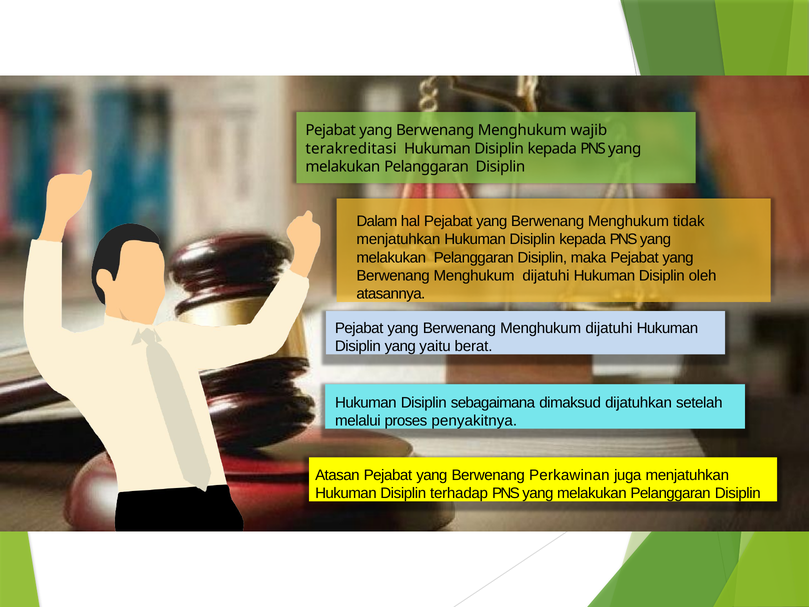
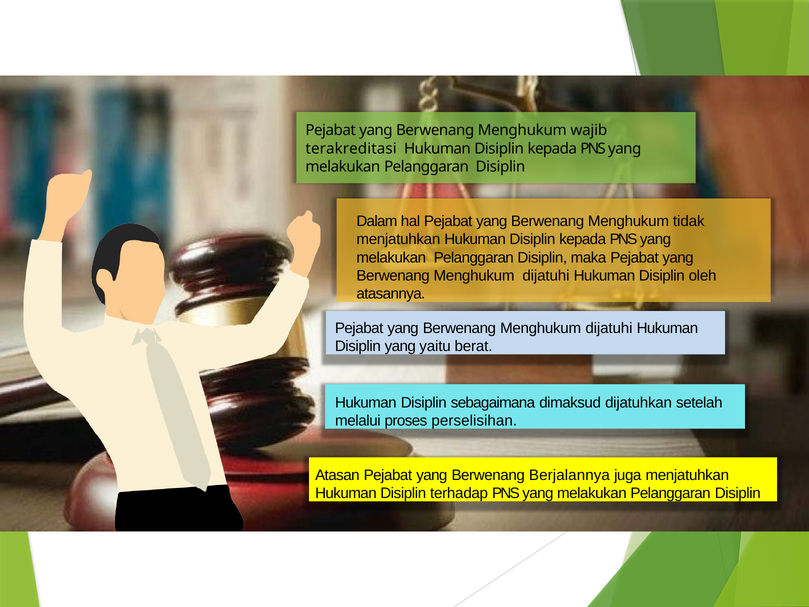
penyakitnya: penyakitnya -> perselisihan
Perkawinan: Perkawinan -> Berjalannya
